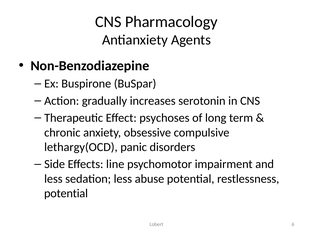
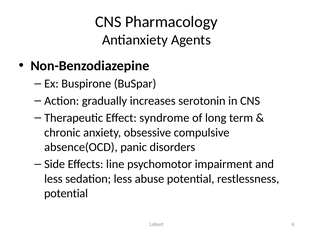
psychoses: psychoses -> syndrome
lethargy(OCD: lethargy(OCD -> absence(OCD
